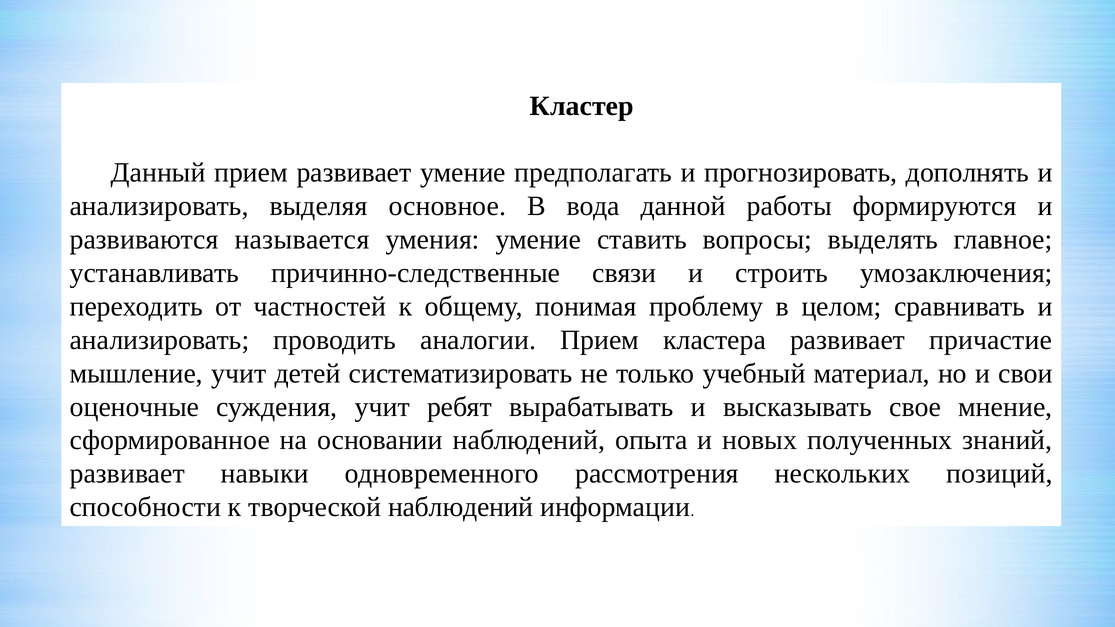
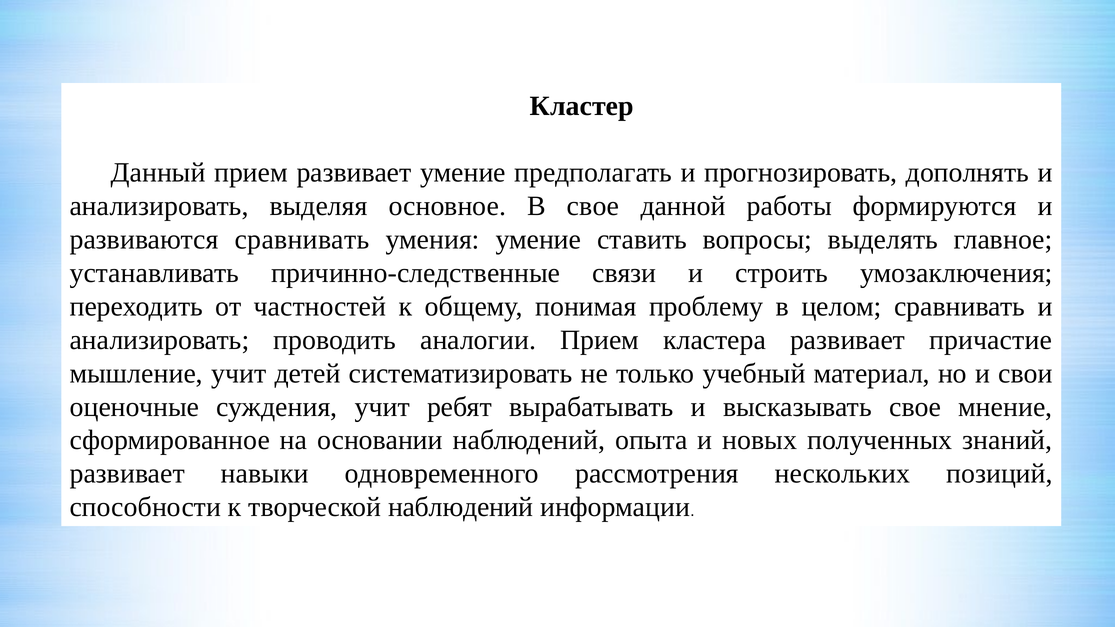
В вода: вода -> свое
развиваются называется: называется -> сравнивать
